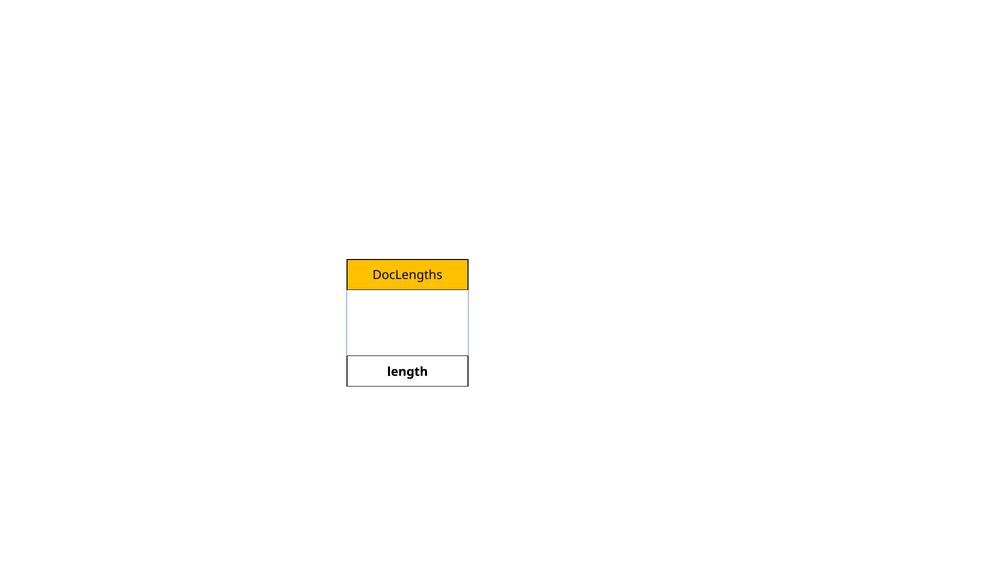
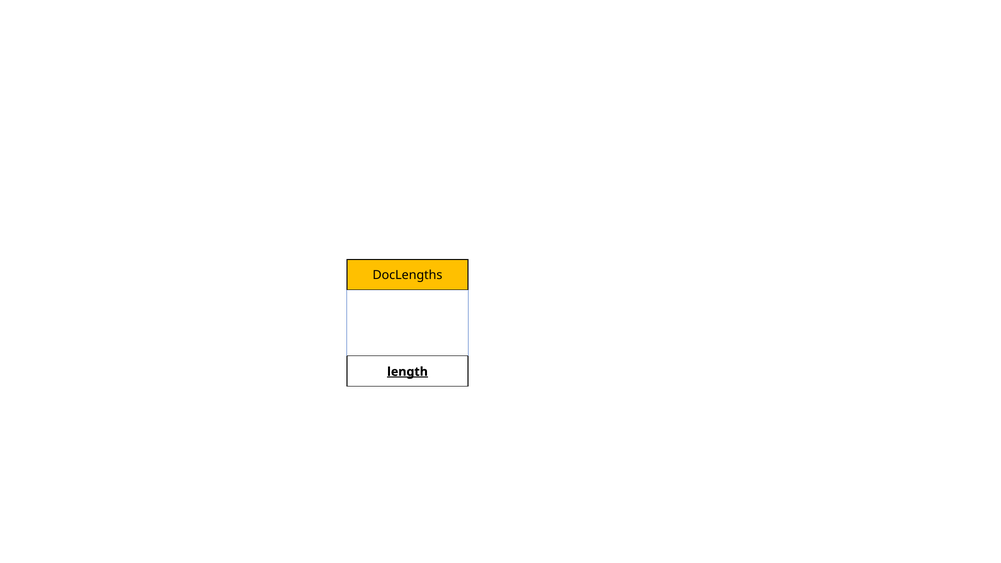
length underline: none -> present
